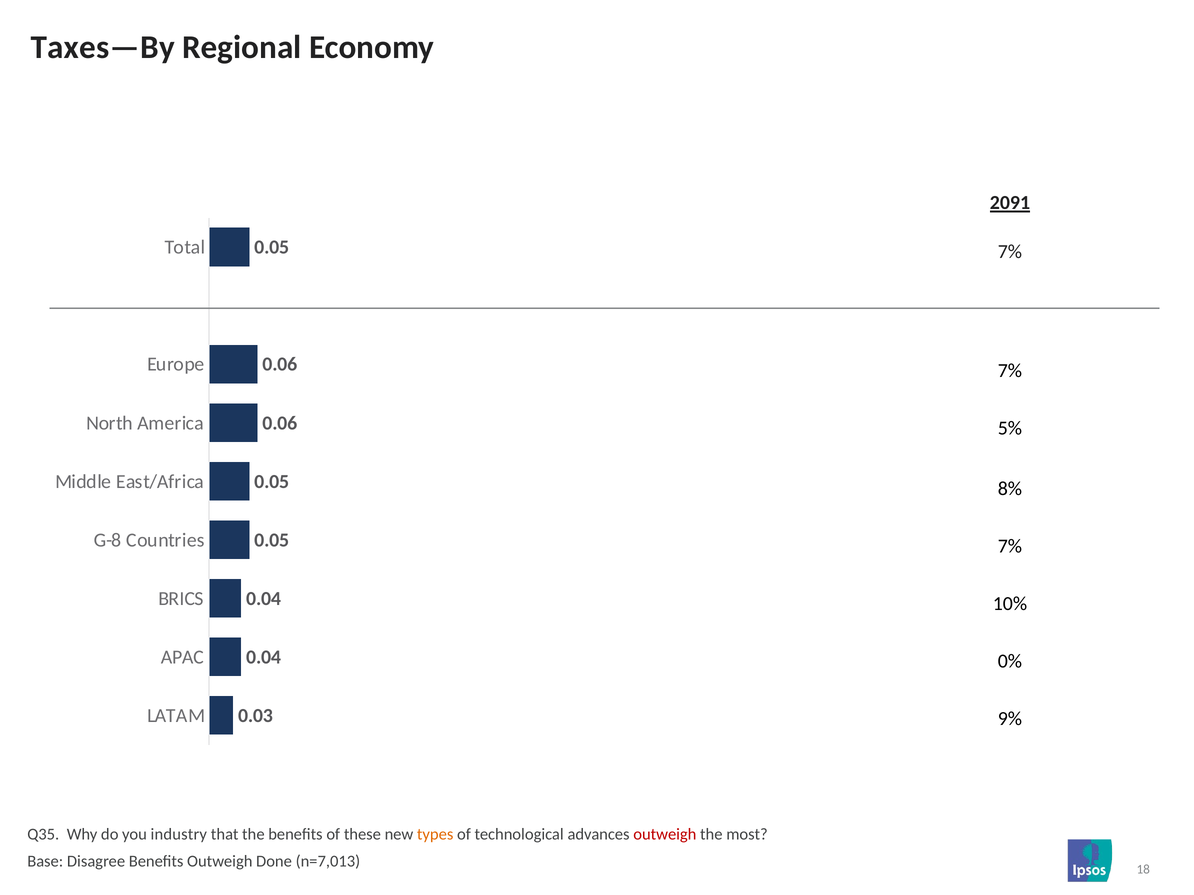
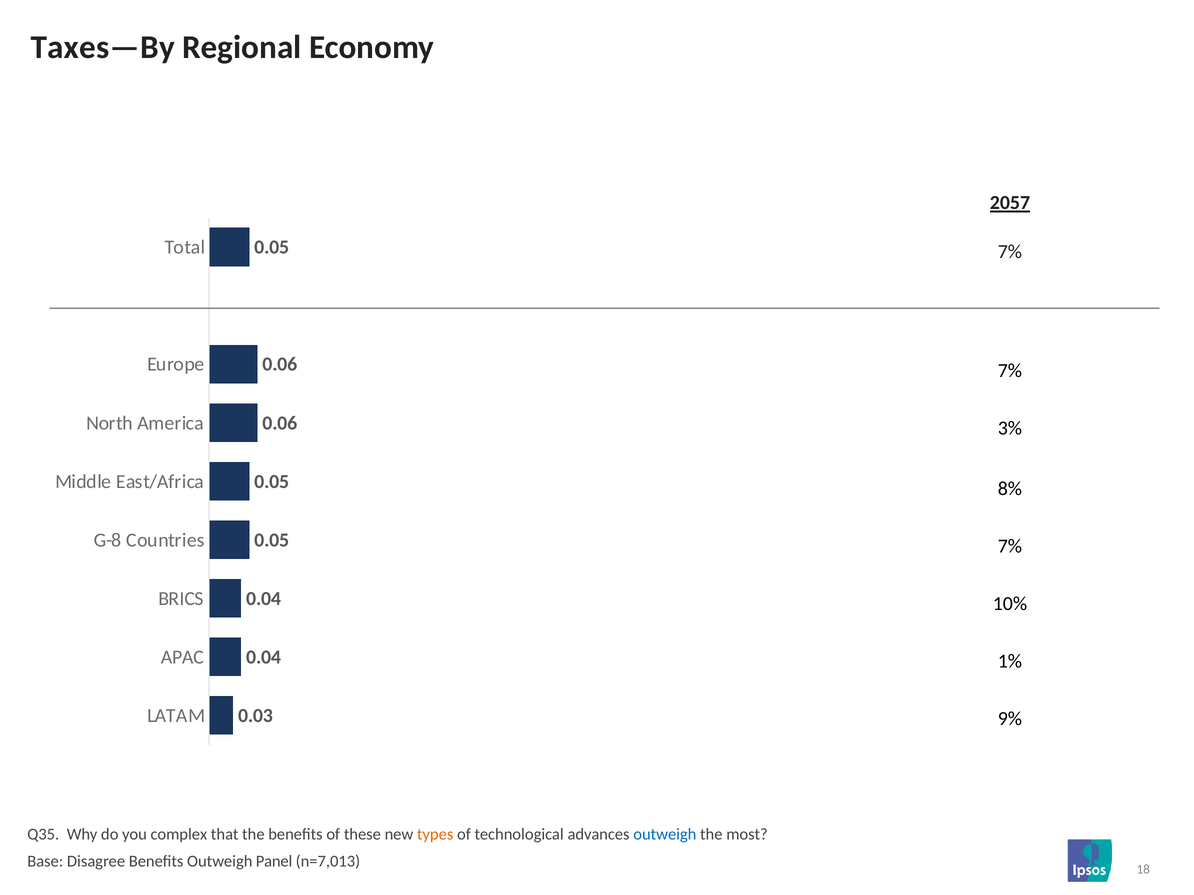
2091: 2091 -> 2057
5%: 5% -> 3%
0%: 0% -> 1%
industry: industry -> complex
outweigh at (665, 835) colour: red -> blue
Done: Done -> Panel
